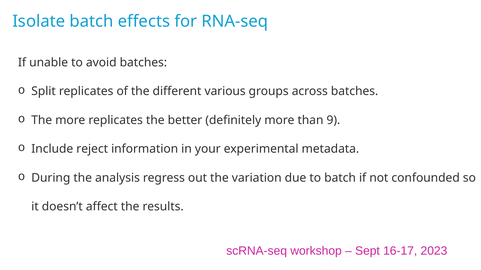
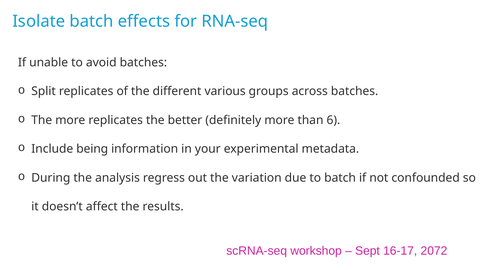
9: 9 -> 6
reject: reject -> being
2023: 2023 -> 2072
